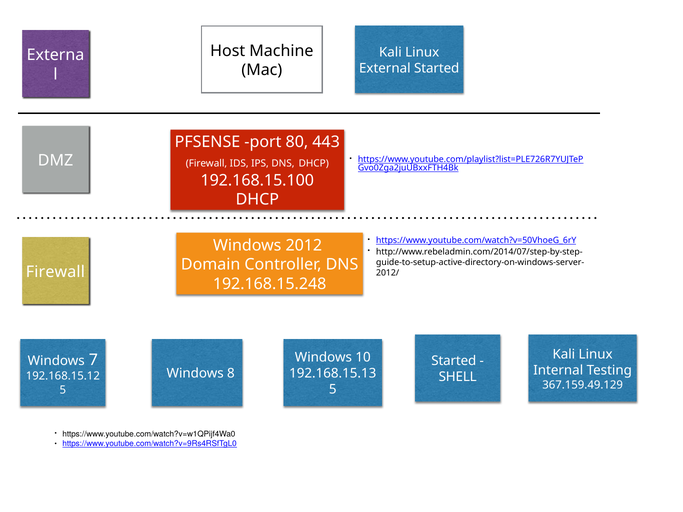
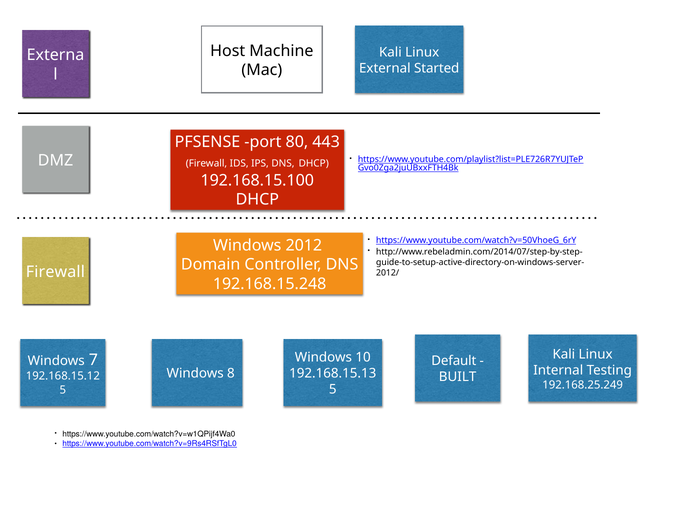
Started at (454, 361): Started -> Default
SHELL: SHELL -> BUILT
367.159.49.129: 367.159.49.129 -> 192.168.25.249
